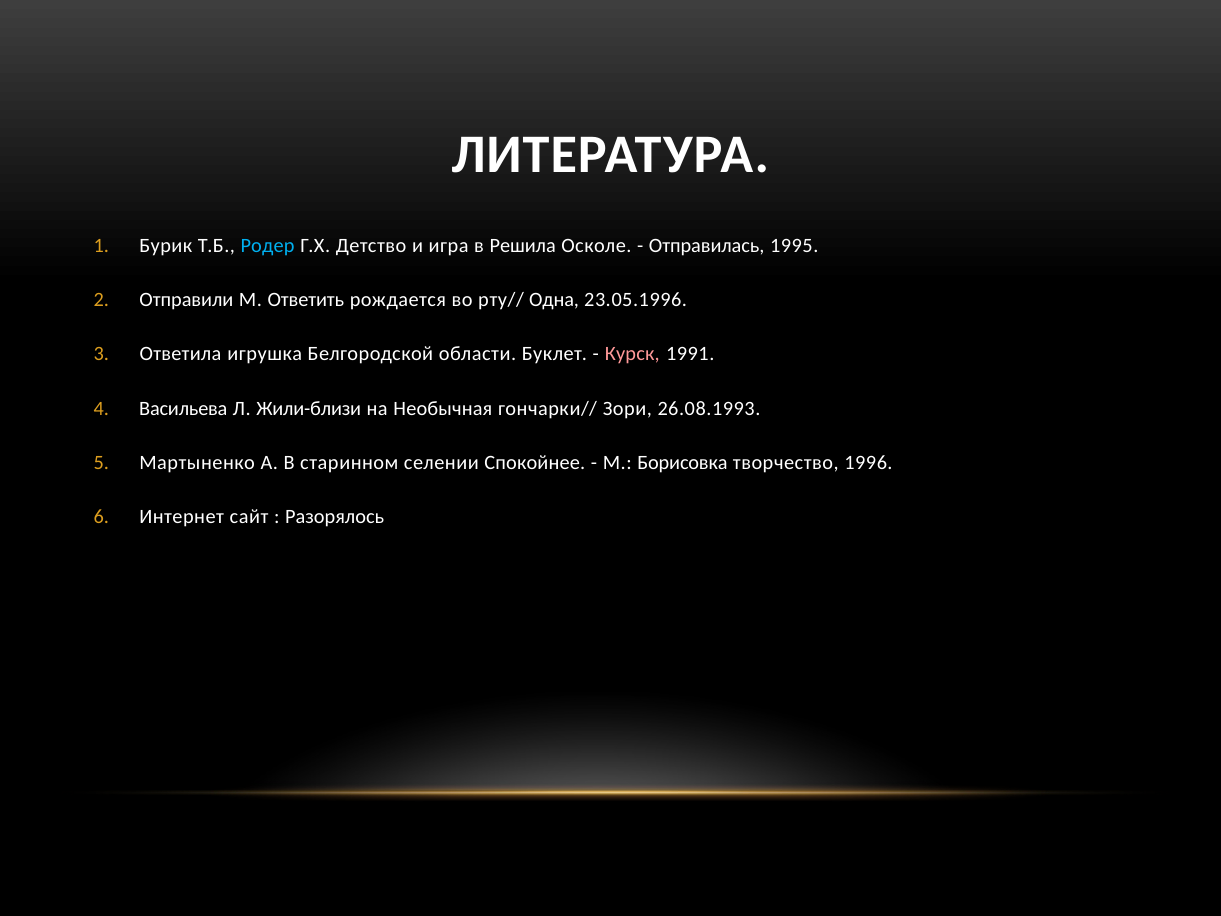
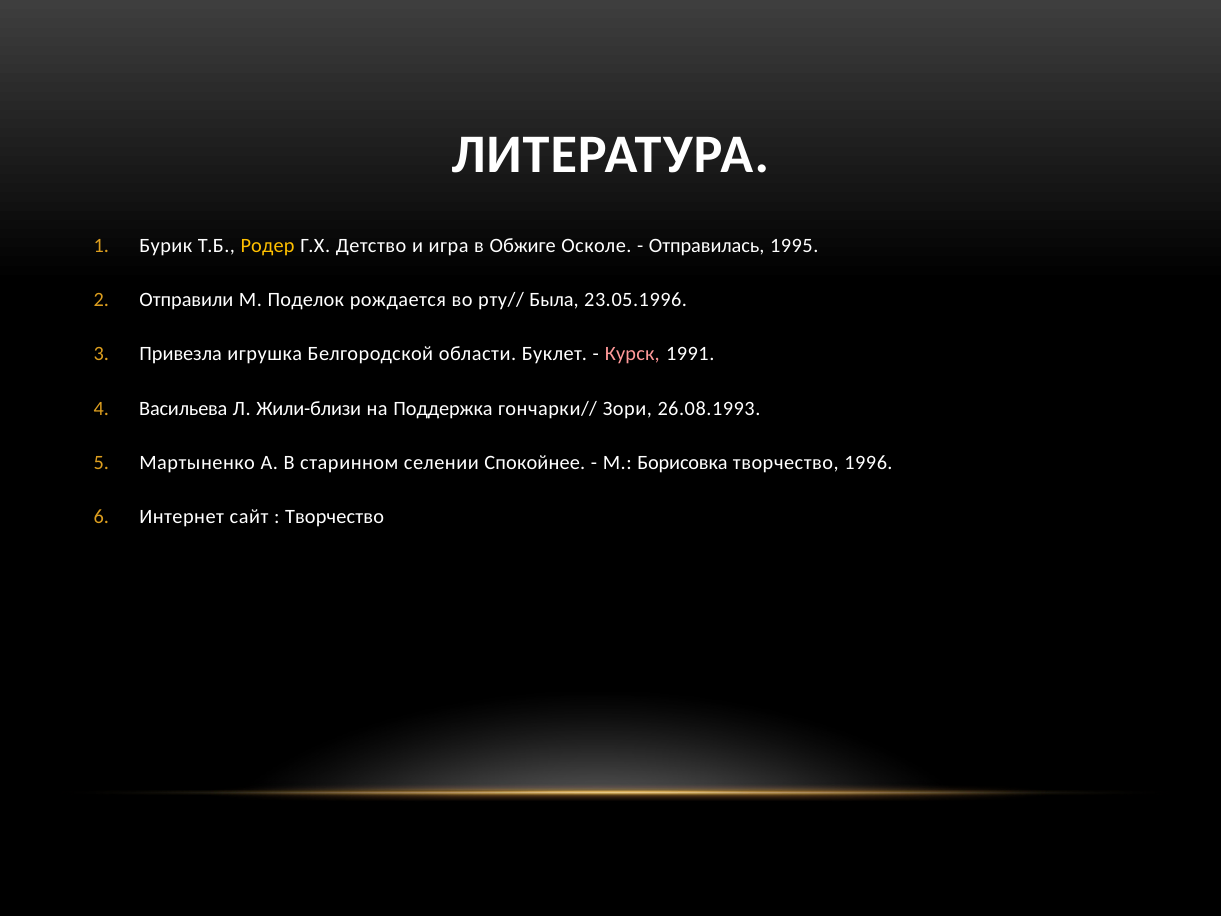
Родер colour: light blue -> yellow
Решила: Решила -> Обжиге
Ответить: Ответить -> Поделок
Одна: Одна -> Была
Ответила: Ответила -> Привезла
Необычная: Необычная -> Поддержка
Разорялось at (335, 517): Разорялось -> Творчество
